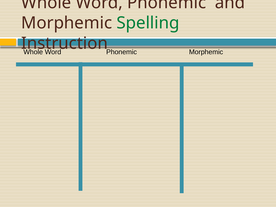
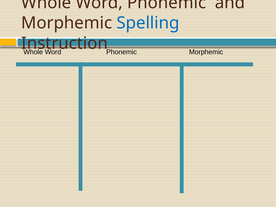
Spelling colour: green -> blue
